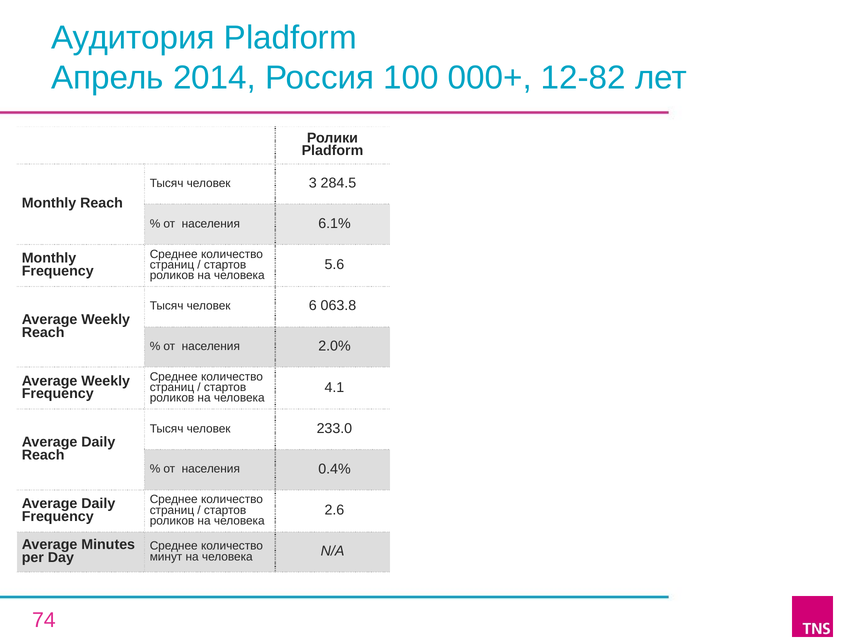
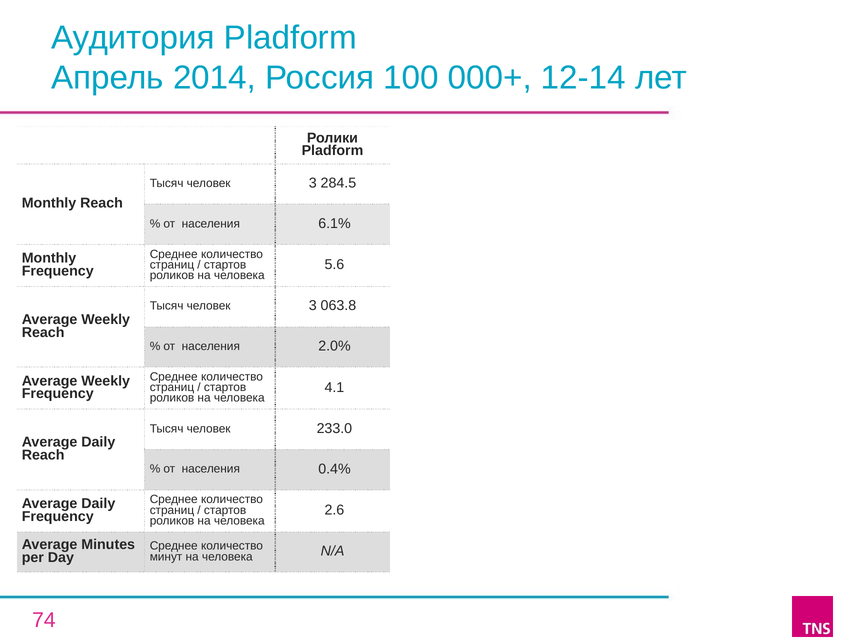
12-82: 12-82 -> 12-14
6 at (313, 306): 6 -> 3
